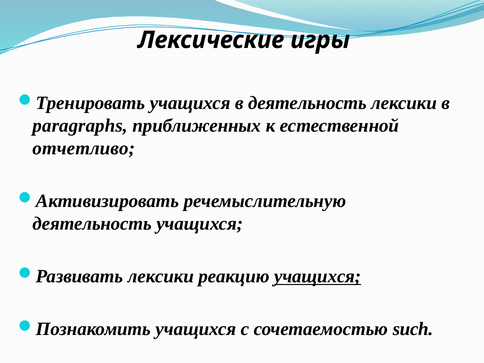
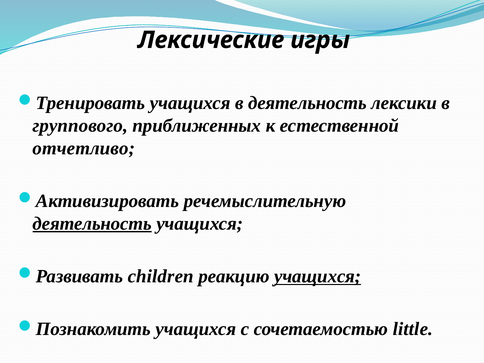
paragraphs: paragraphs -> группового
деятельность at (92, 224) underline: none -> present
лексики at (161, 276): лексики -> children
such: such -> little
